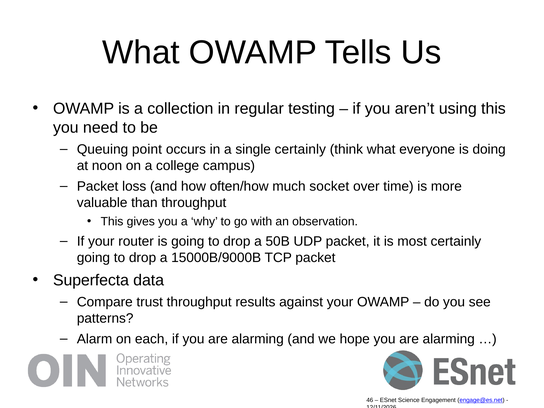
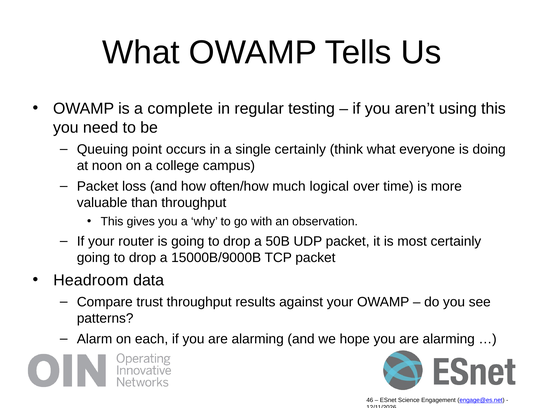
collection: collection -> complete
socket: socket -> logical
Superfecta: Superfecta -> Headroom
